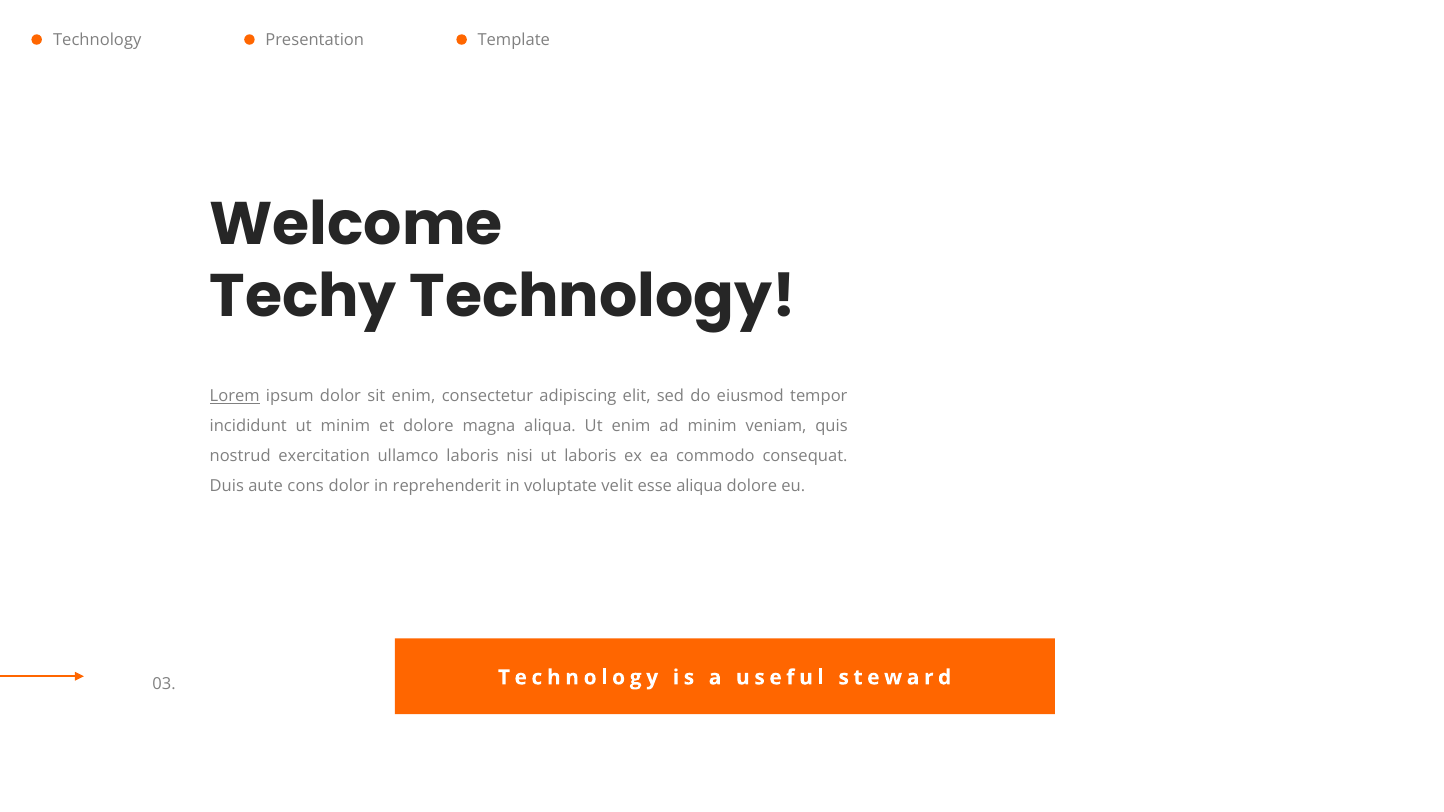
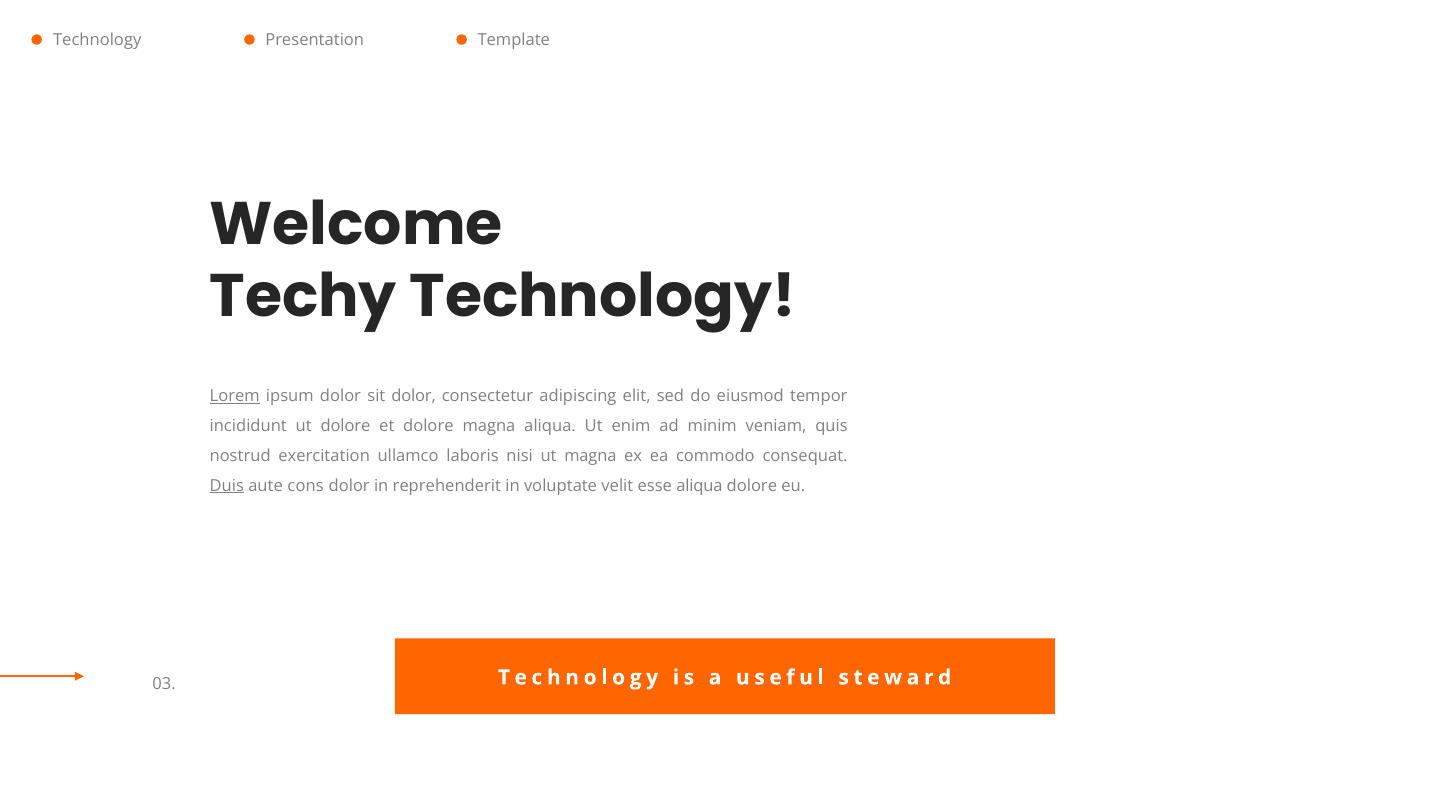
sit enim: enim -> dolor
ut minim: minim -> dolore
ut laboris: laboris -> magna
Duis underline: none -> present
